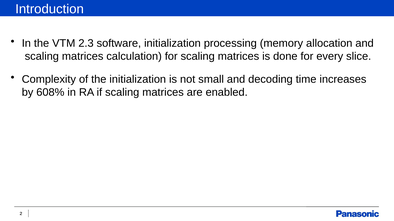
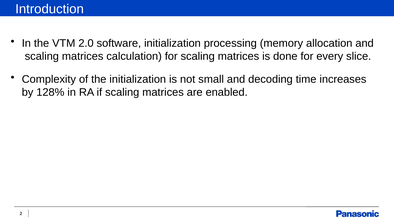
2.3: 2.3 -> 2.0
608%: 608% -> 128%
